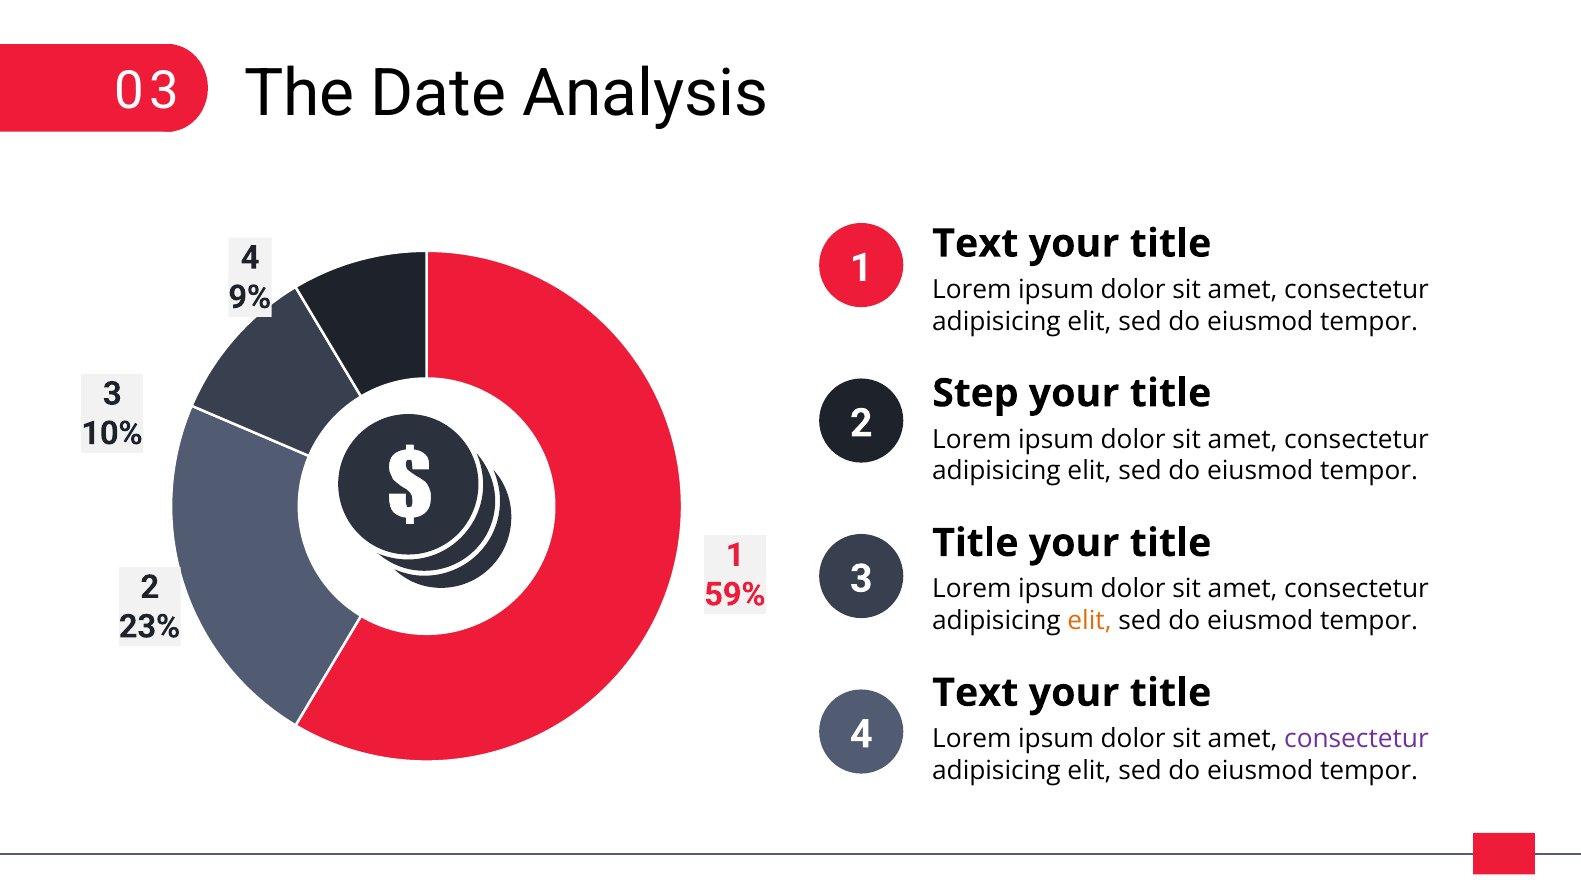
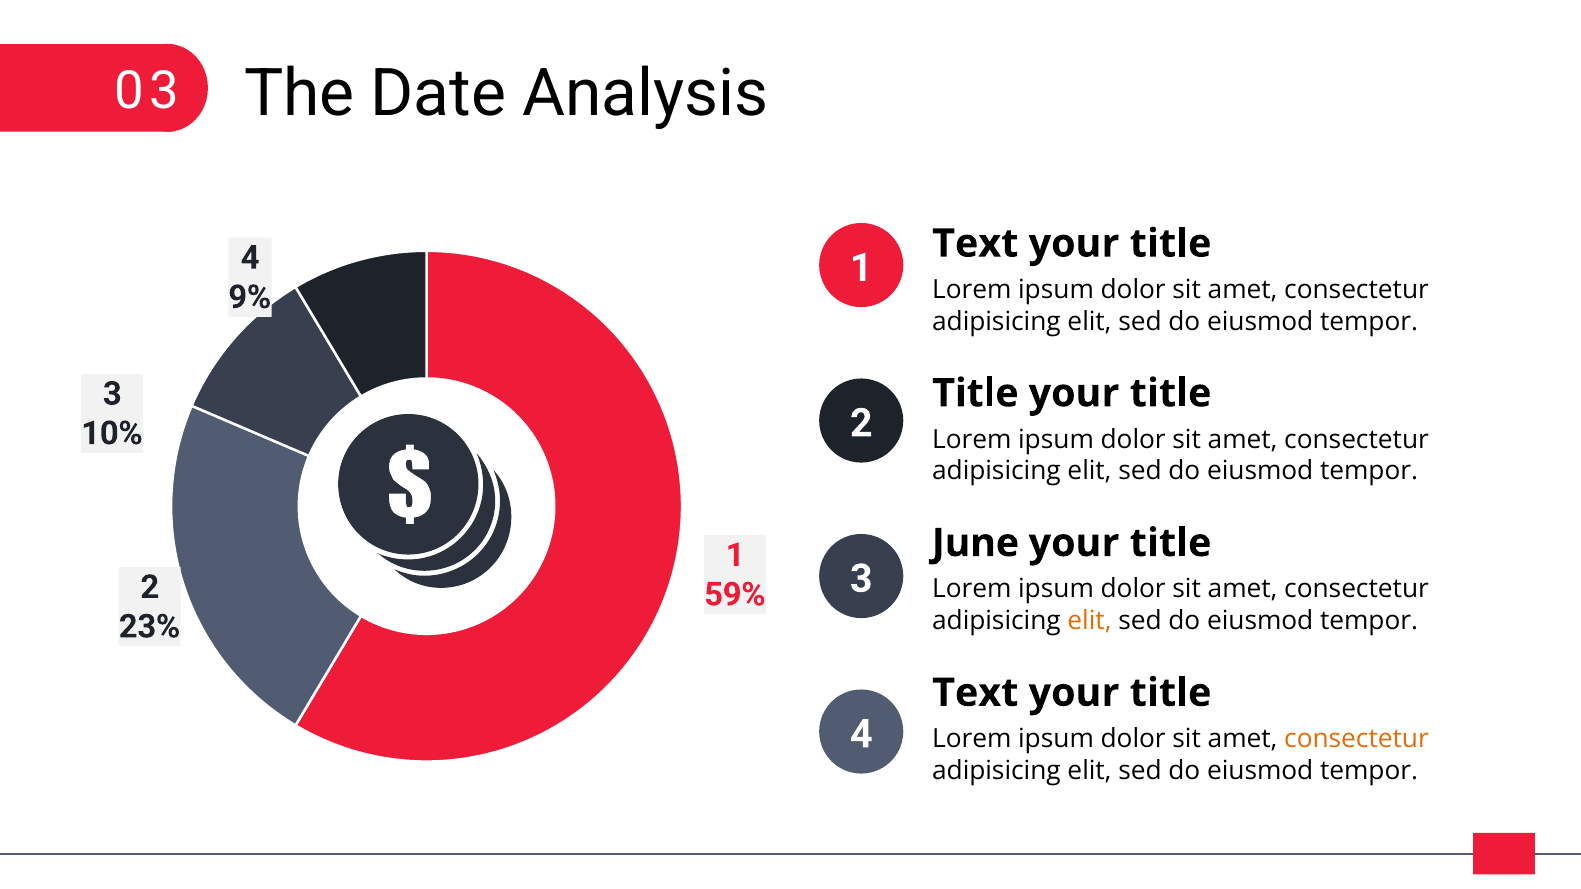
Step at (975, 393): Step -> Title
Title at (975, 543): Title -> June
consectetur at (1357, 739) colour: purple -> orange
